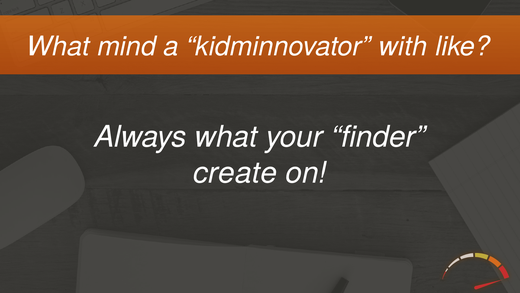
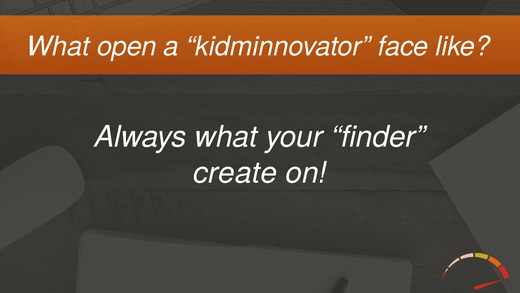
mind: mind -> open
with: with -> face
